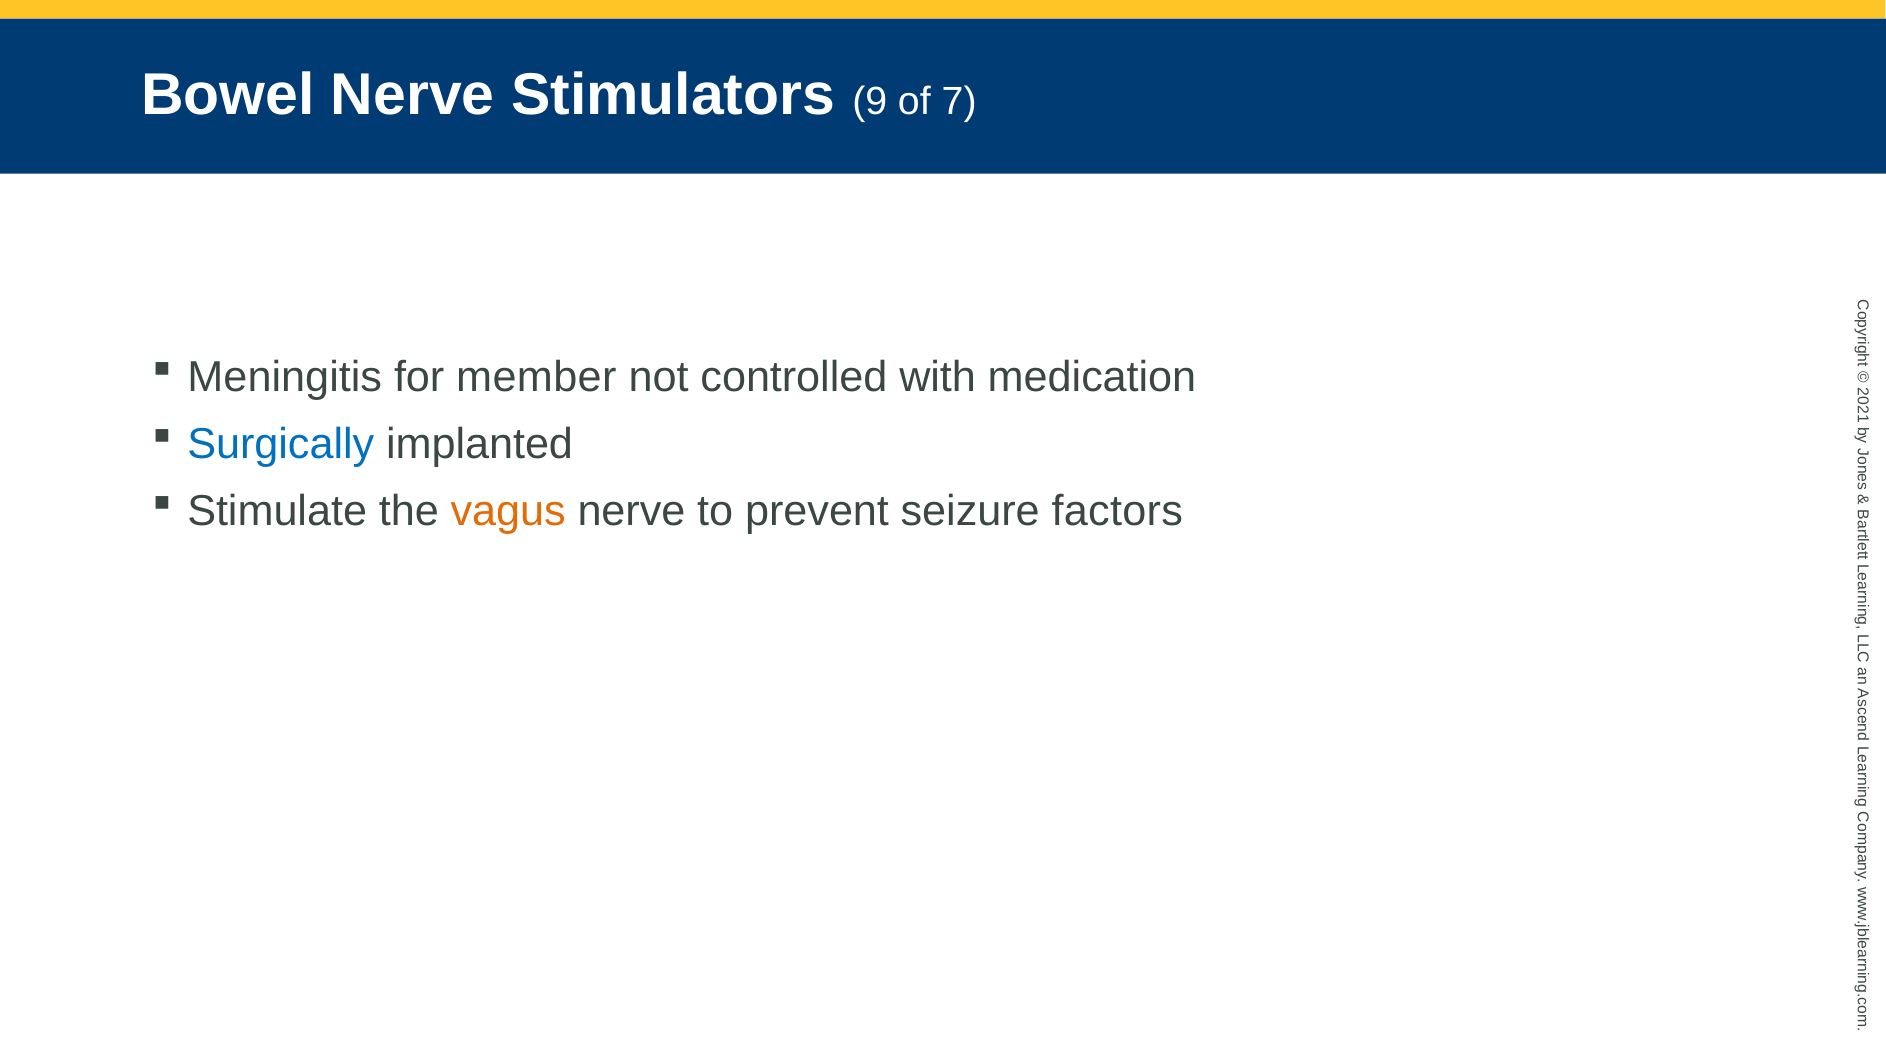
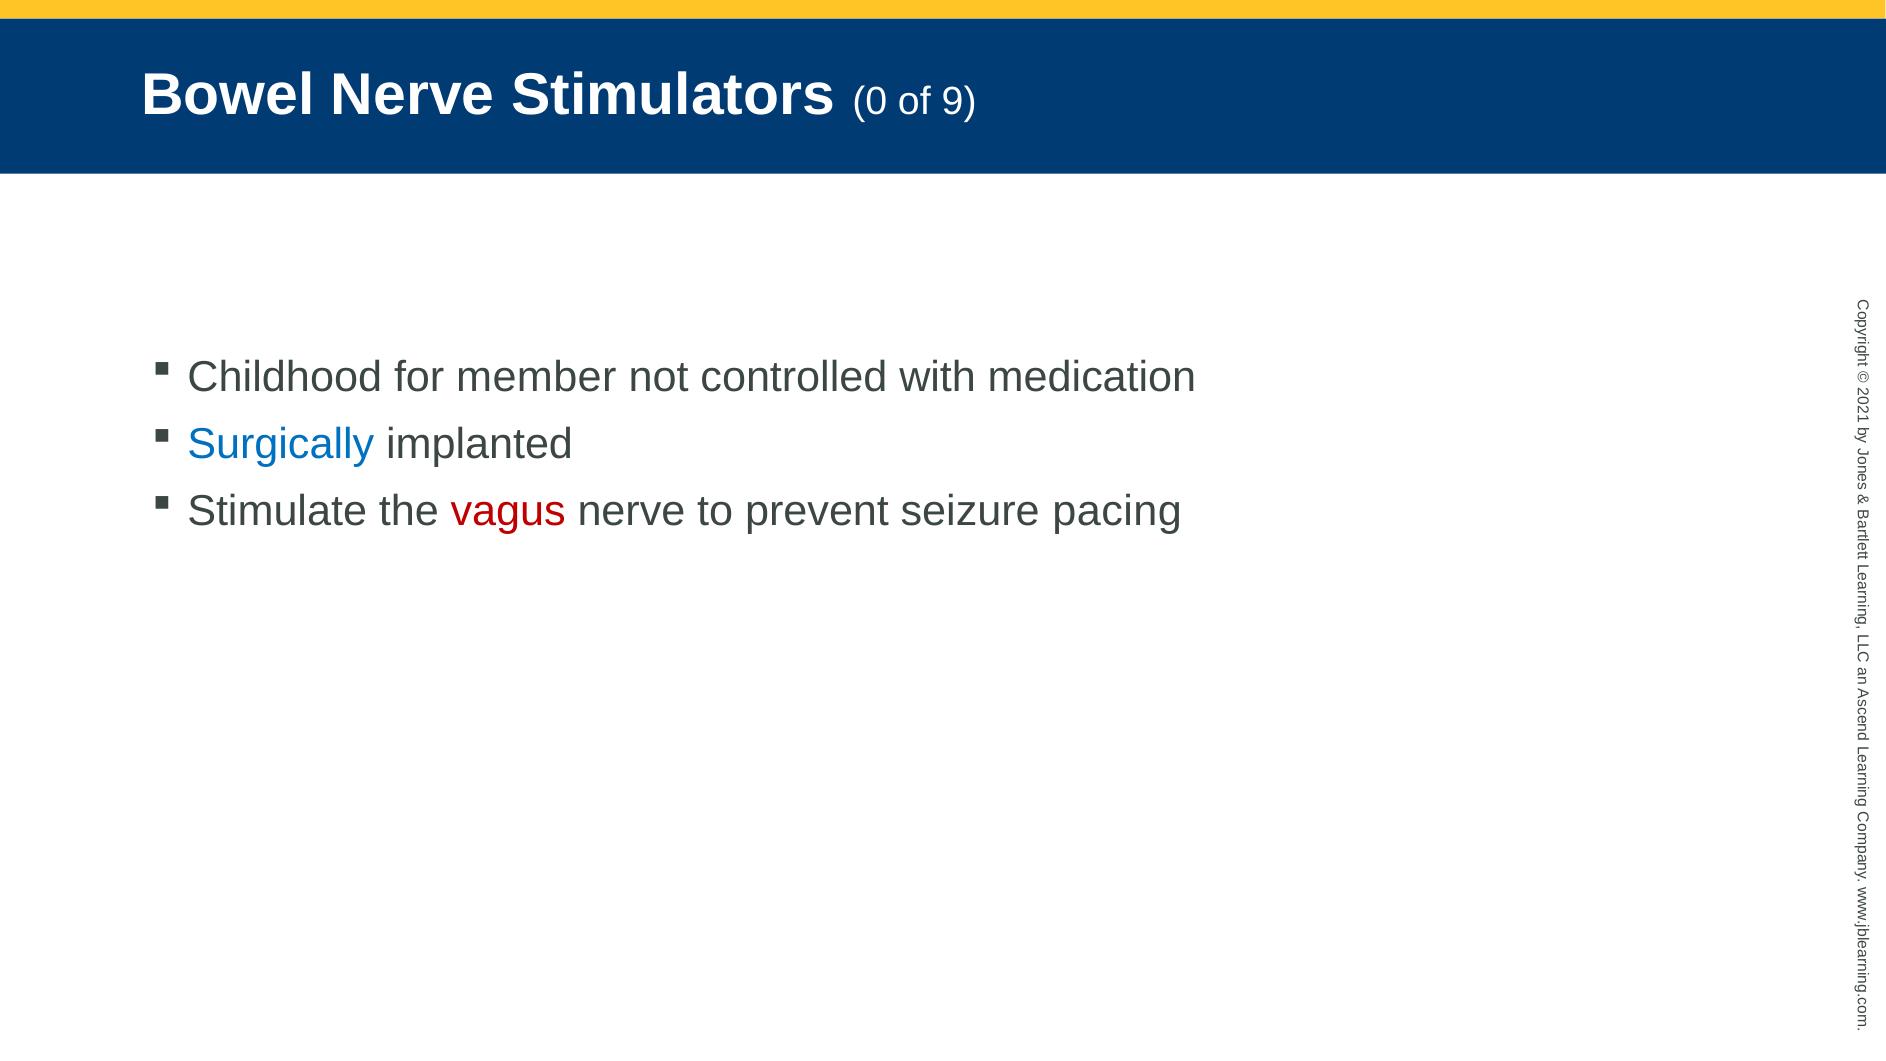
Stimulators 9: 9 -> 0
7: 7 -> 9
Meningitis: Meningitis -> Childhood
vagus colour: orange -> red
factors: factors -> pacing
